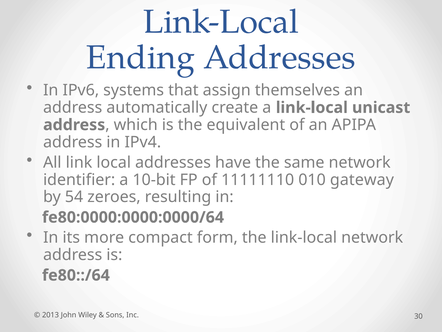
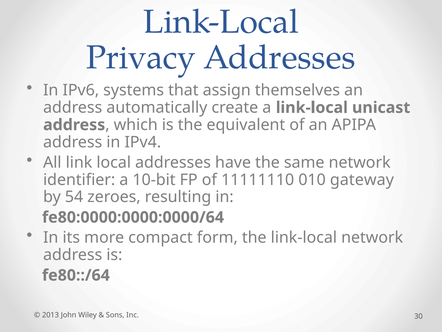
Ending: Ending -> Privacy
